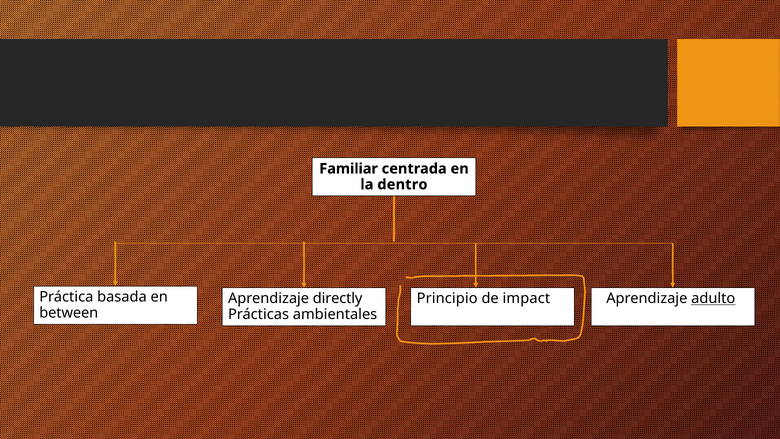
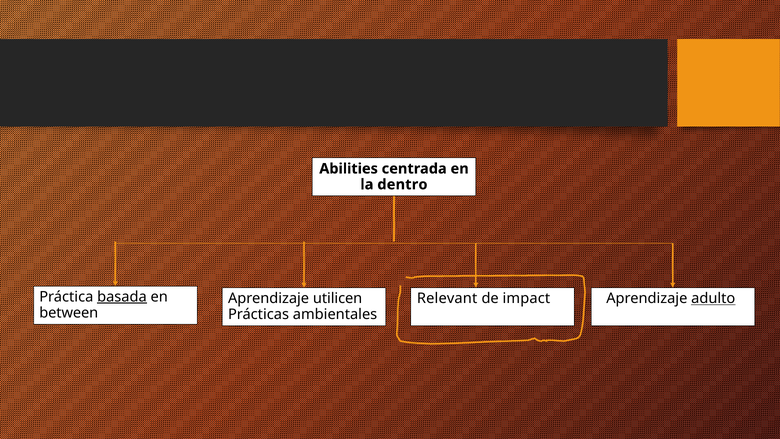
Familiar: Familiar -> Abilities
basada underline: none -> present
directly: directly -> utilicen
Principio: Principio -> Relevant
